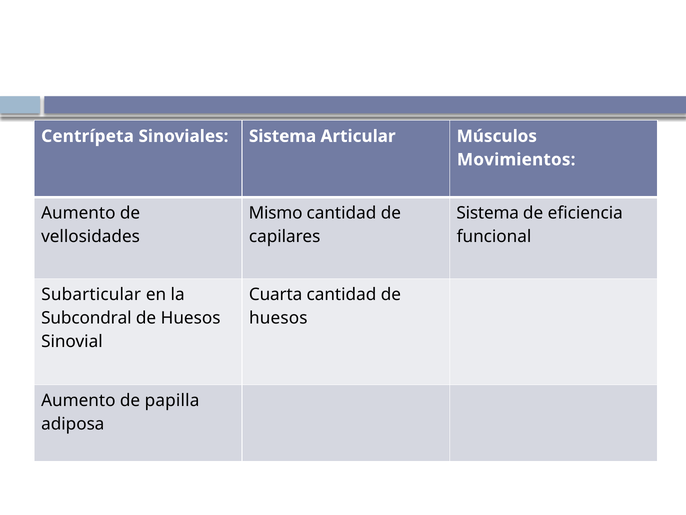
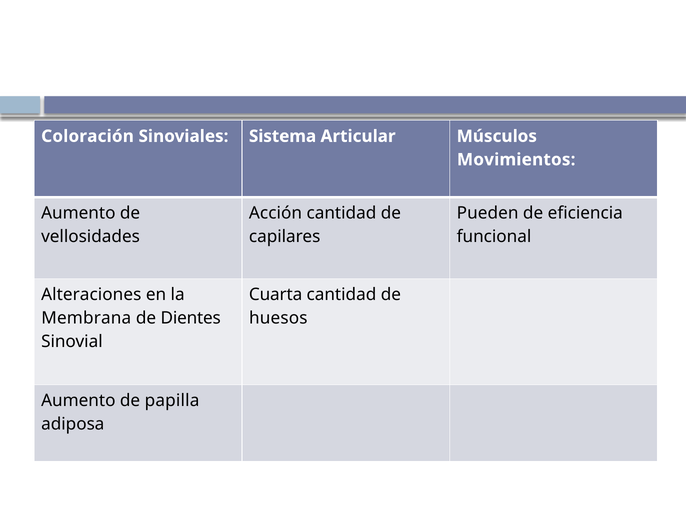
Centrípeta: Centrípeta -> Coloración
Mismo: Mismo -> Acción
Sistema at (488, 213): Sistema -> Pueden
Subarticular: Subarticular -> Alteraciones
Subcondral: Subcondral -> Membrana
Huesos at (191, 318): Huesos -> Dientes
